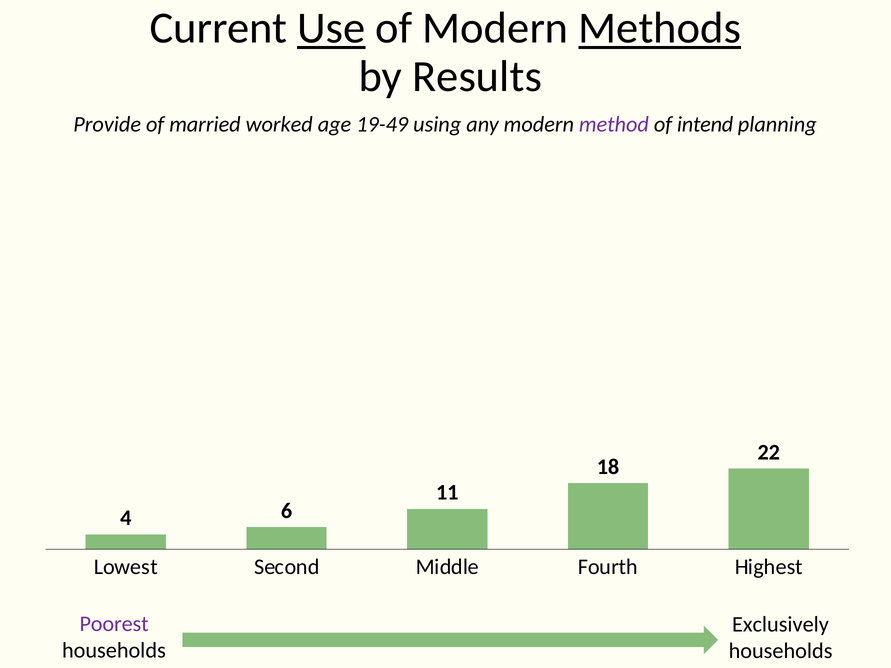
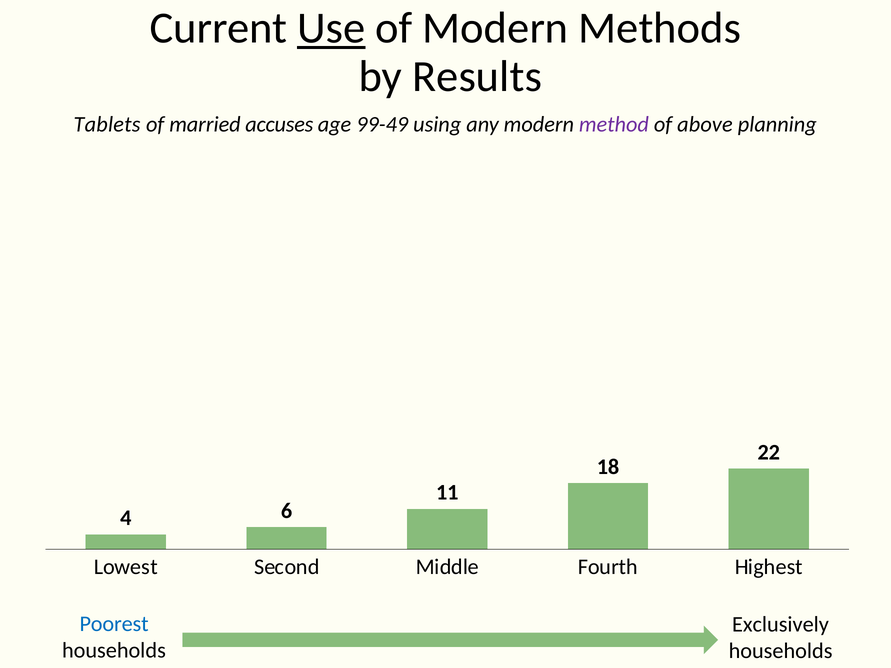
Methods underline: present -> none
Provide: Provide -> Tablets
worked: worked -> accuses
19-49: 19-49 -> 99-49
intend: intend -> above
Poorest colour: purple -> blue
